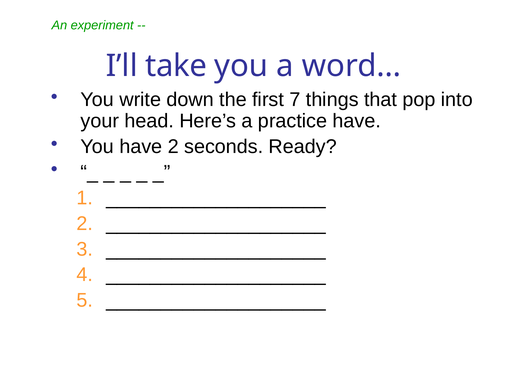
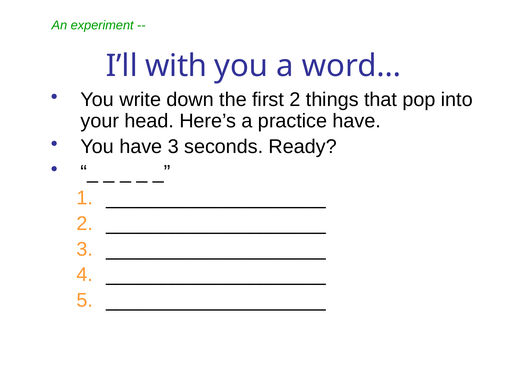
take: take -> with
first 7: 7 -> 2
have 2: 2 -> 3
